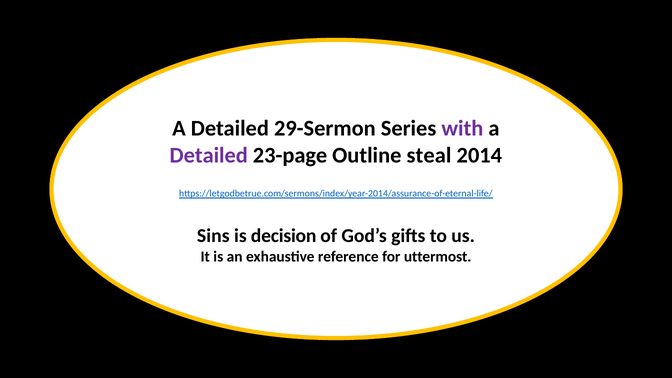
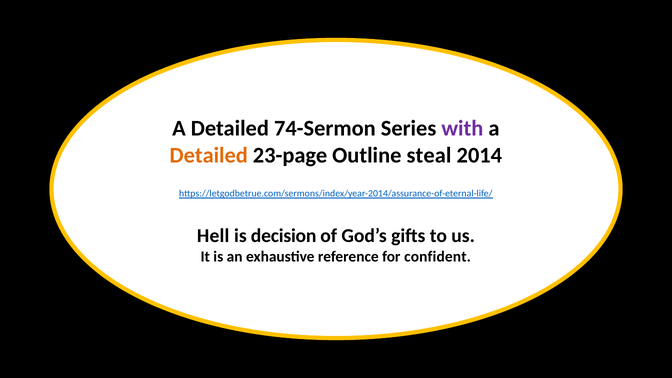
29-Sermon: 29-Sermon -> 74-Sermon
Detailed at (209, 155) colour: purple -> orange
Sins: Sins -> Hell
uttermost: uttermost -> confident
